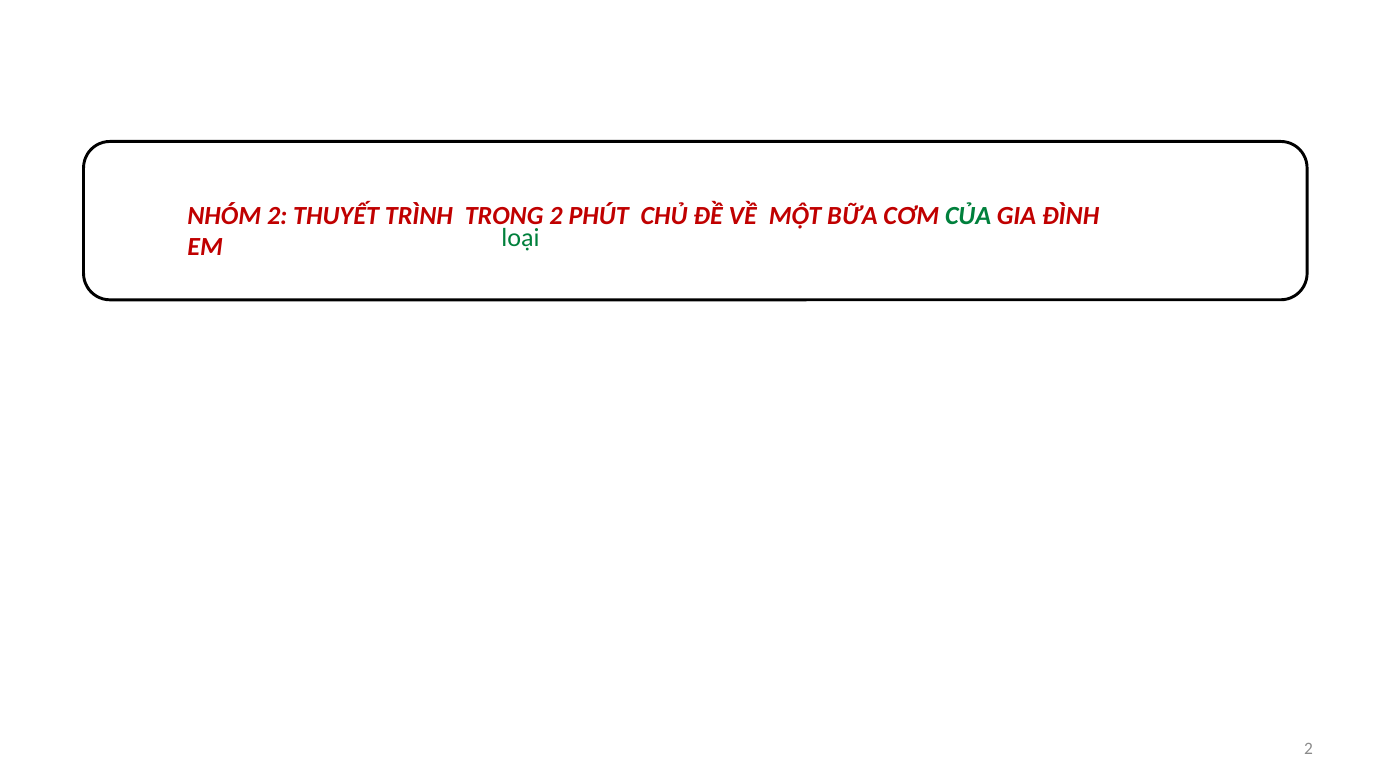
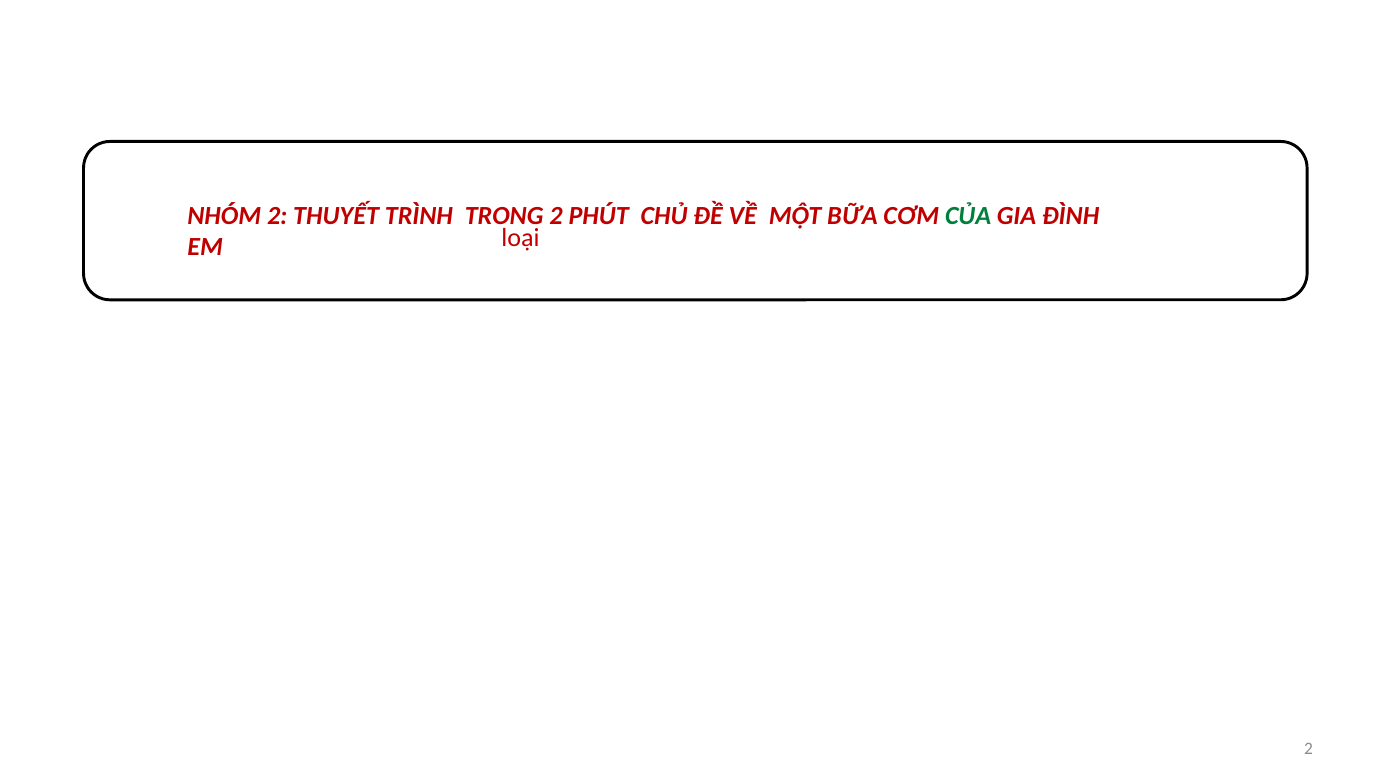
loại colour: green -> red
